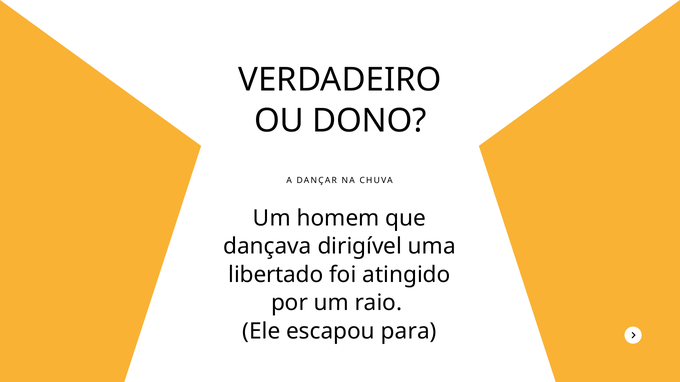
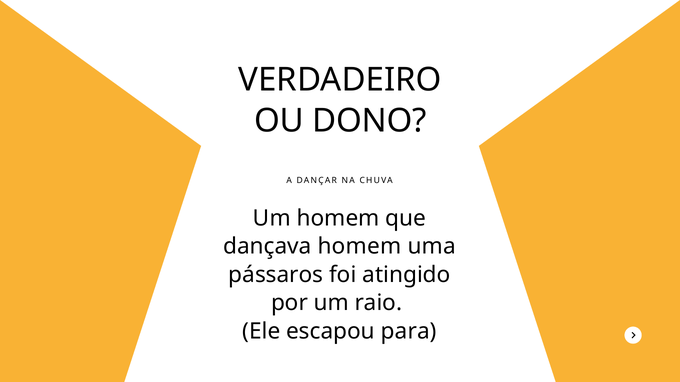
dançava dirigível: dirigível -> homem
libertado: libertado -> pássaros
